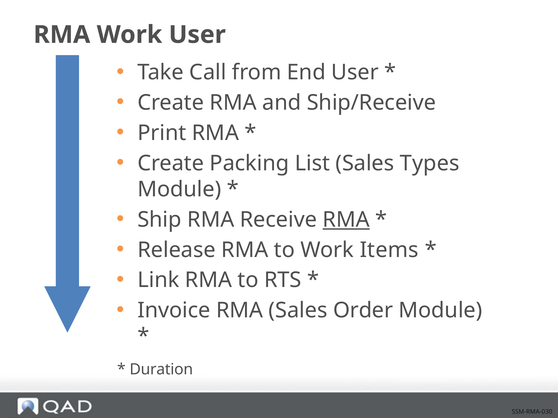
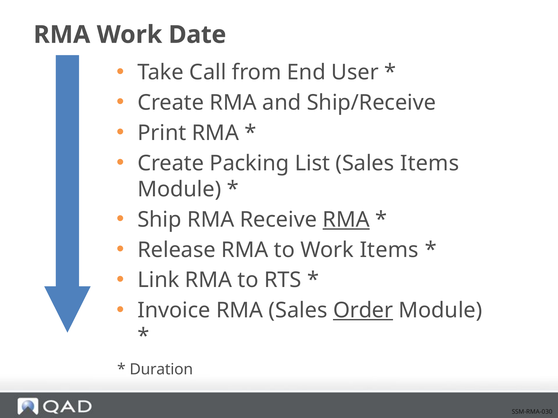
Work User: User -> Date
Sales Types: Types -> Items
Order underline: none -> present
